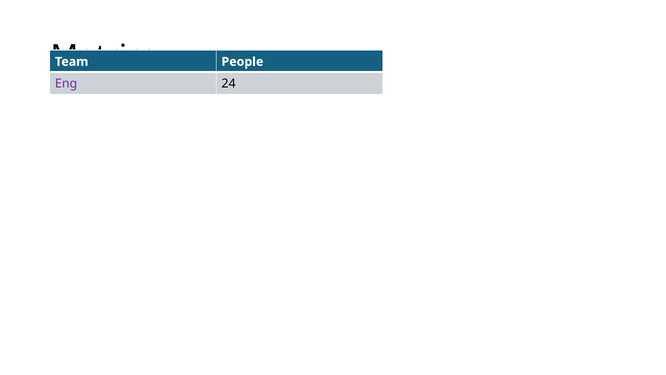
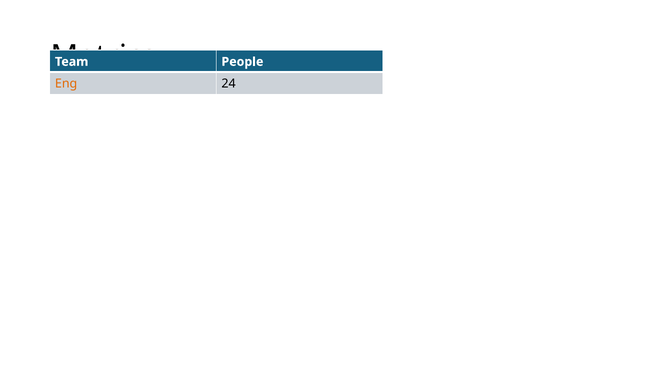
Eng colour: purple -> orange
